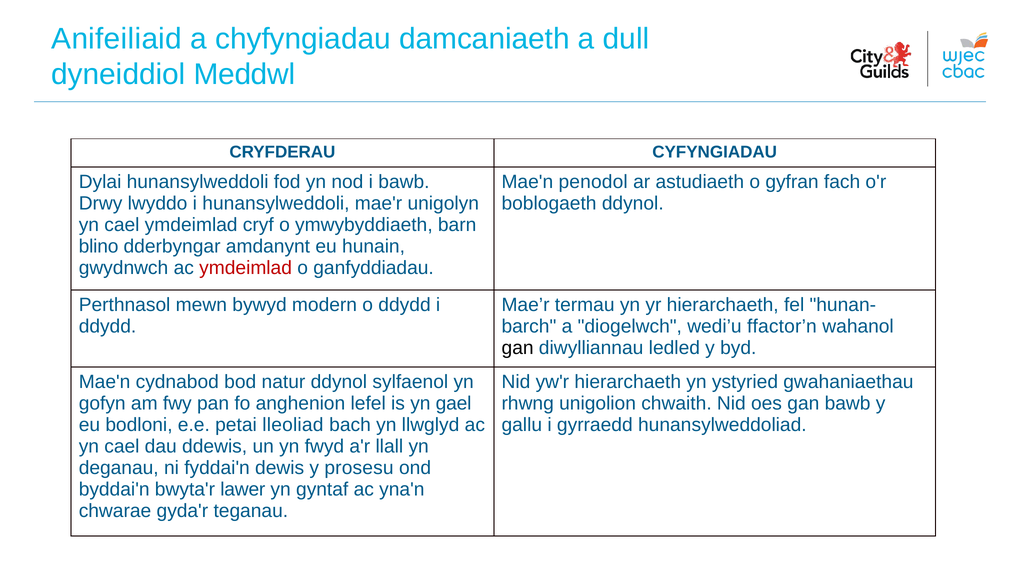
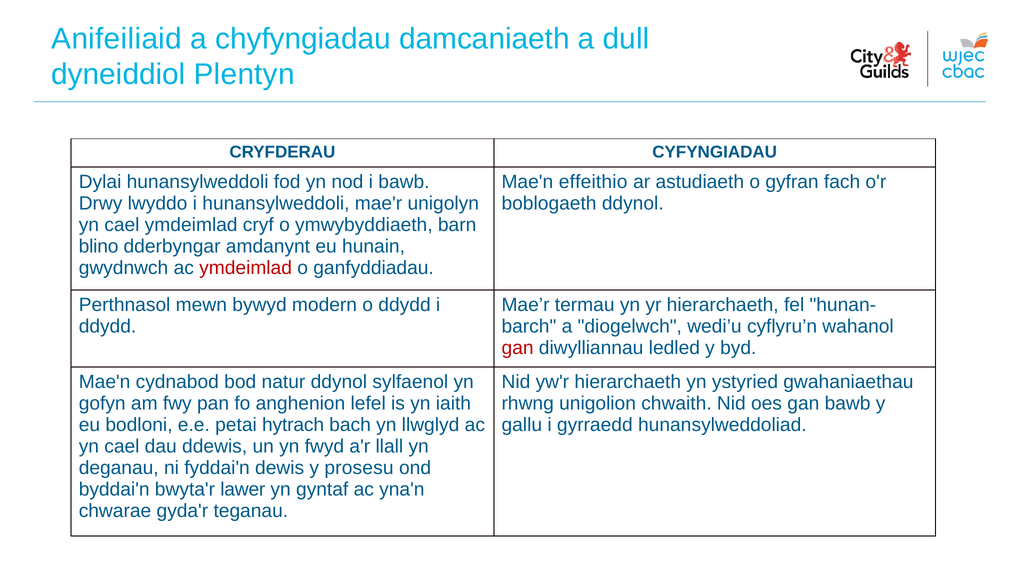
Meddwl: Meddwl -> Plentyn
penodol: penodol -> effeithio
ffactor’n: ffactor’n -> cyflyru’n
gan at (518, 348) colour: black -> red
gael: gael -> iaith
lleoliad: lleoliad -> hytrach
